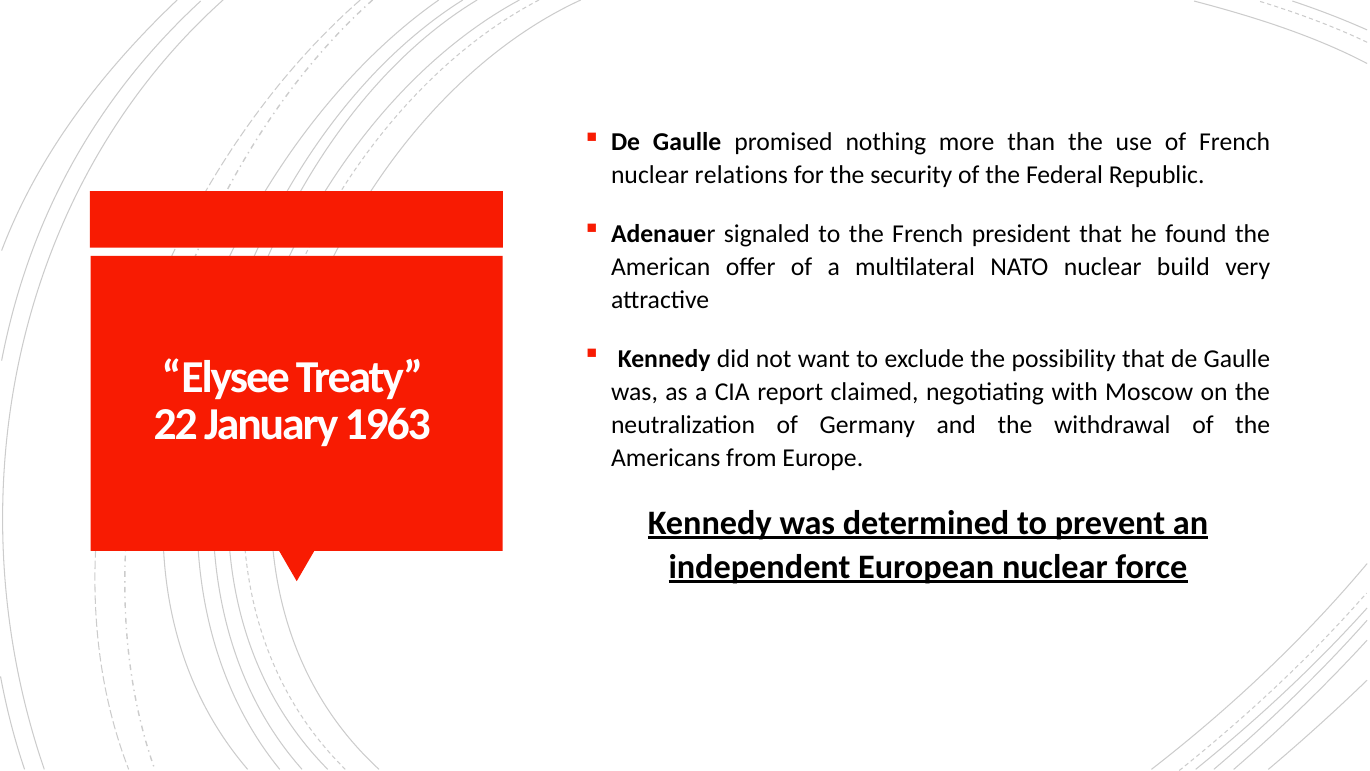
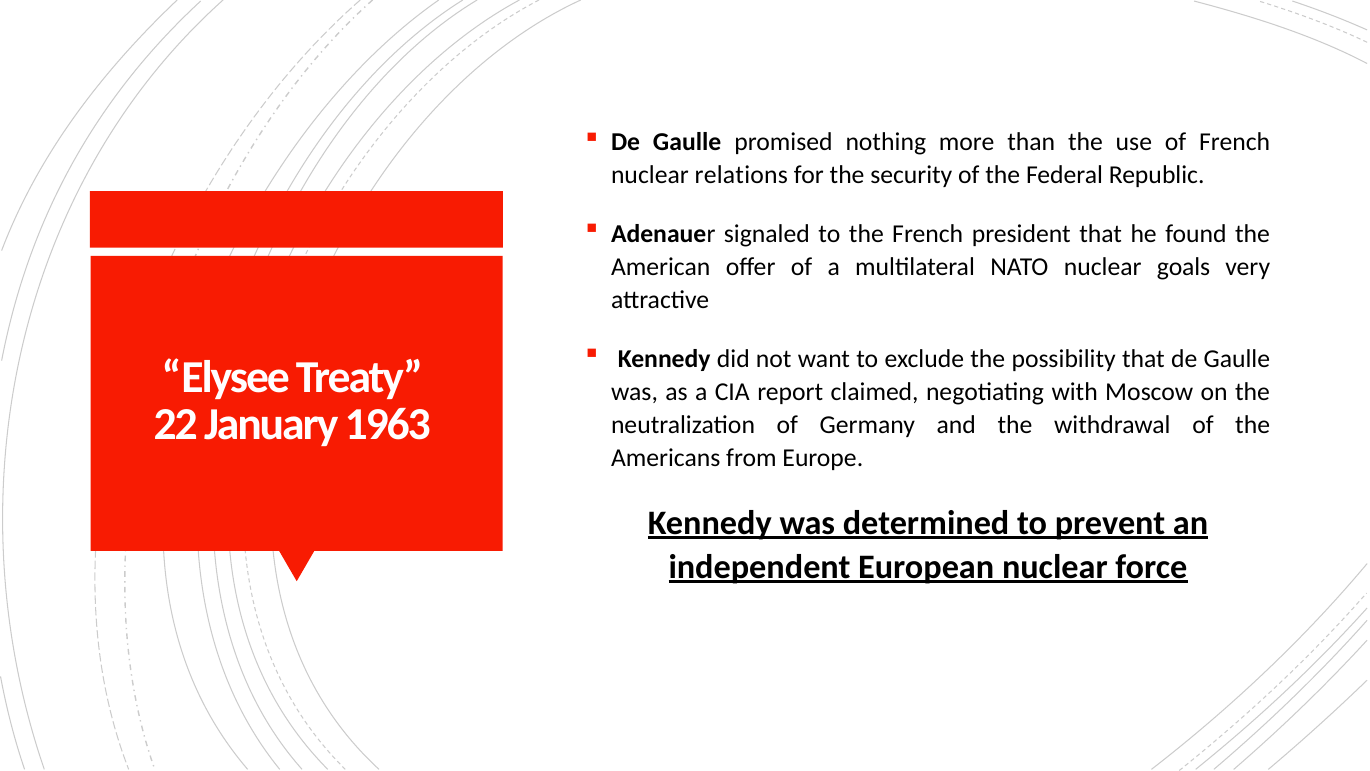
build: build -> goals
